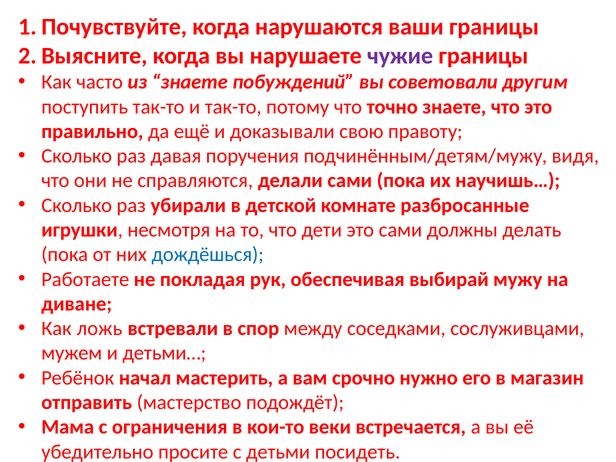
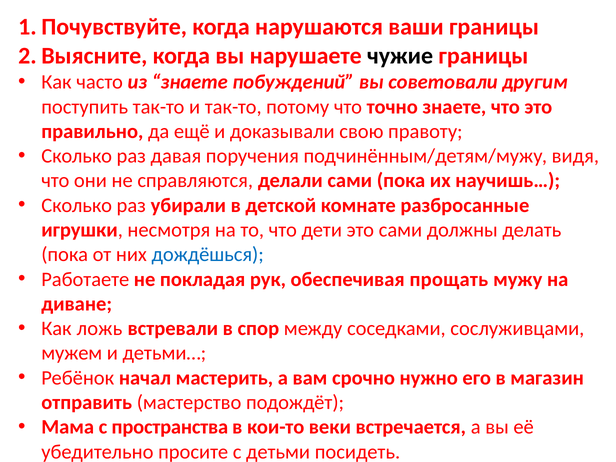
чужие colour: purple -> black
выбирай: выбирай -> прощать
ограничения: ограничения -> пространства
